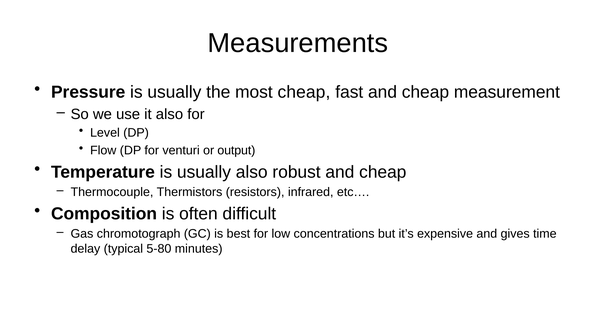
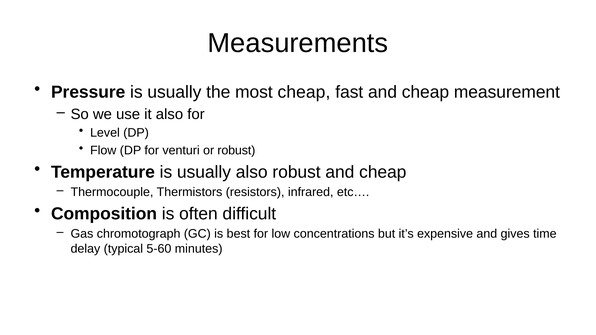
or output: output -> robust
5-80: 5-80 -> 5-60
